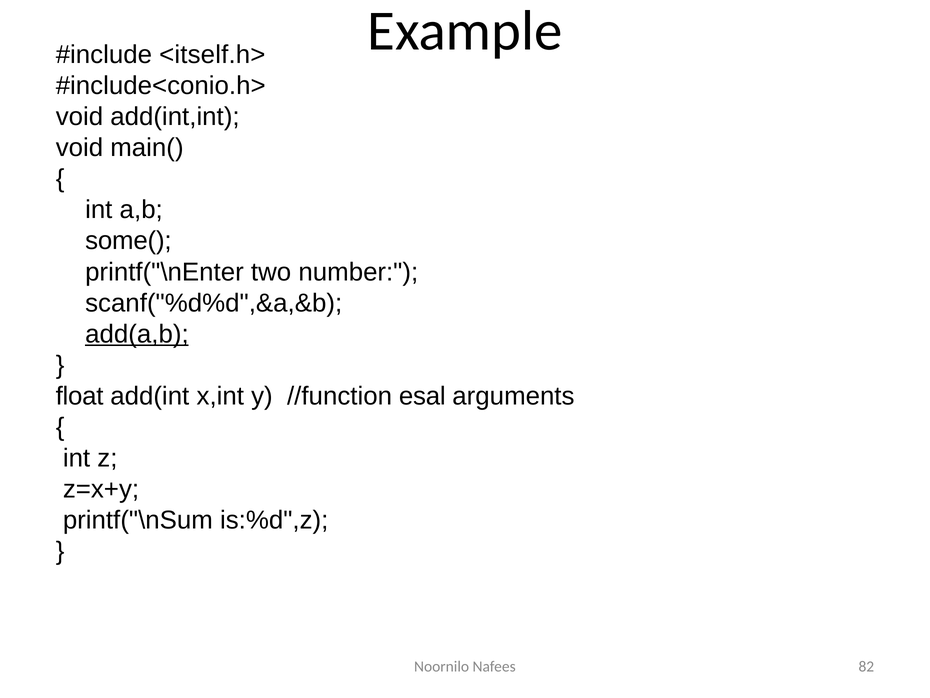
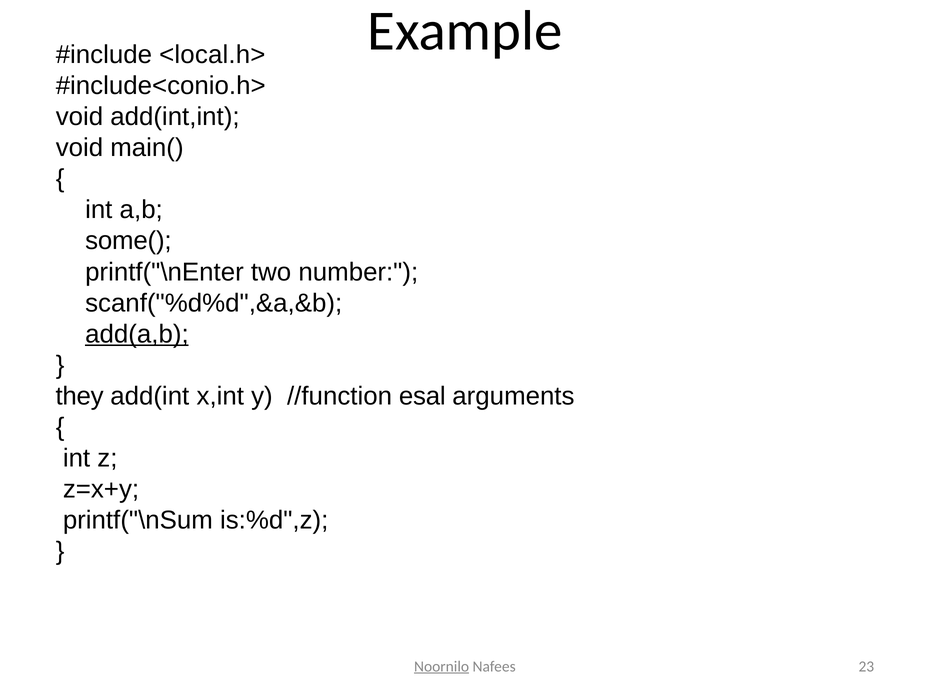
<itself.h>: <itself.h> -> <local.h>
float: float -> they
Noornilo underline: none -> present
82: 82 -> 23
